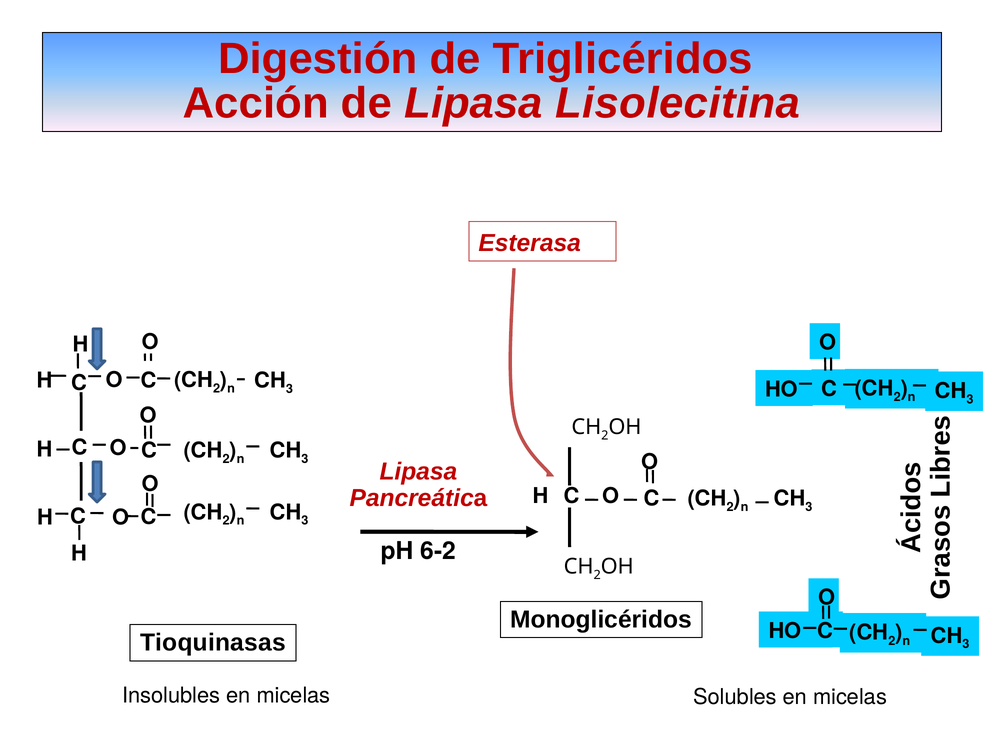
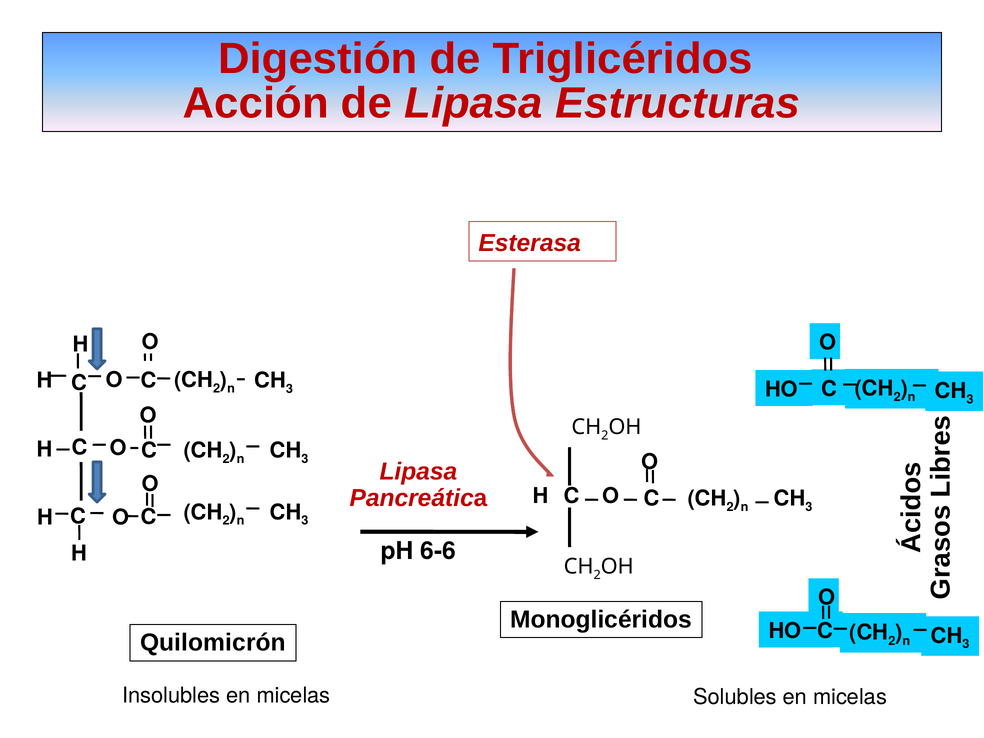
Lisolecitina: Lisolecitina -> Estructuras
6-2: 6-2 -> 6-6
Tioquinasas: Tioquinasas -> Quilomicrón
